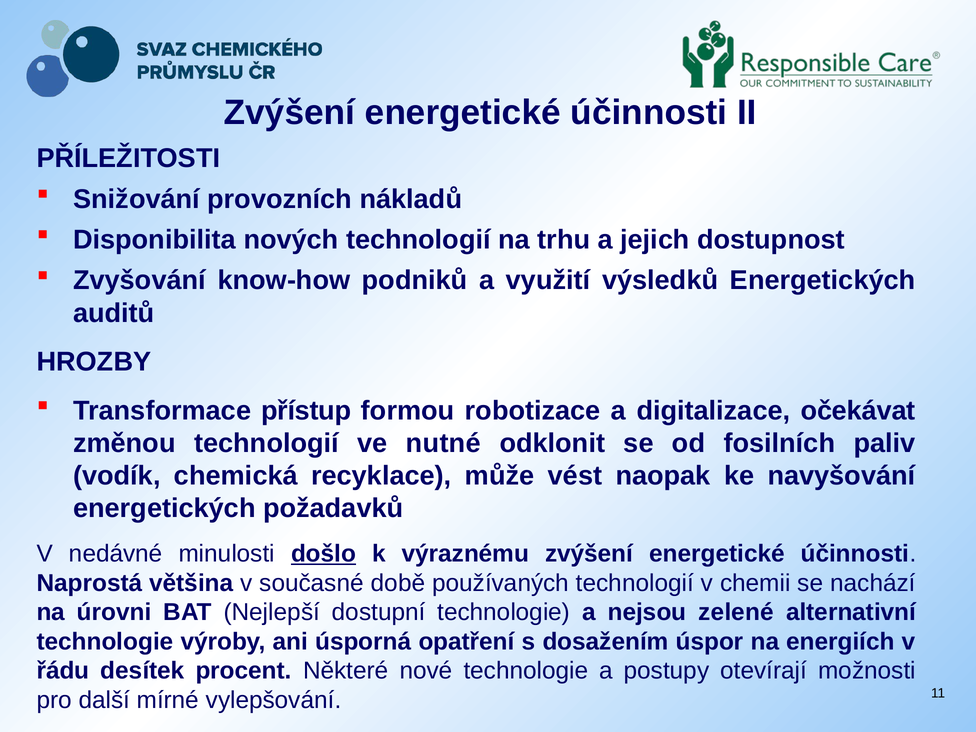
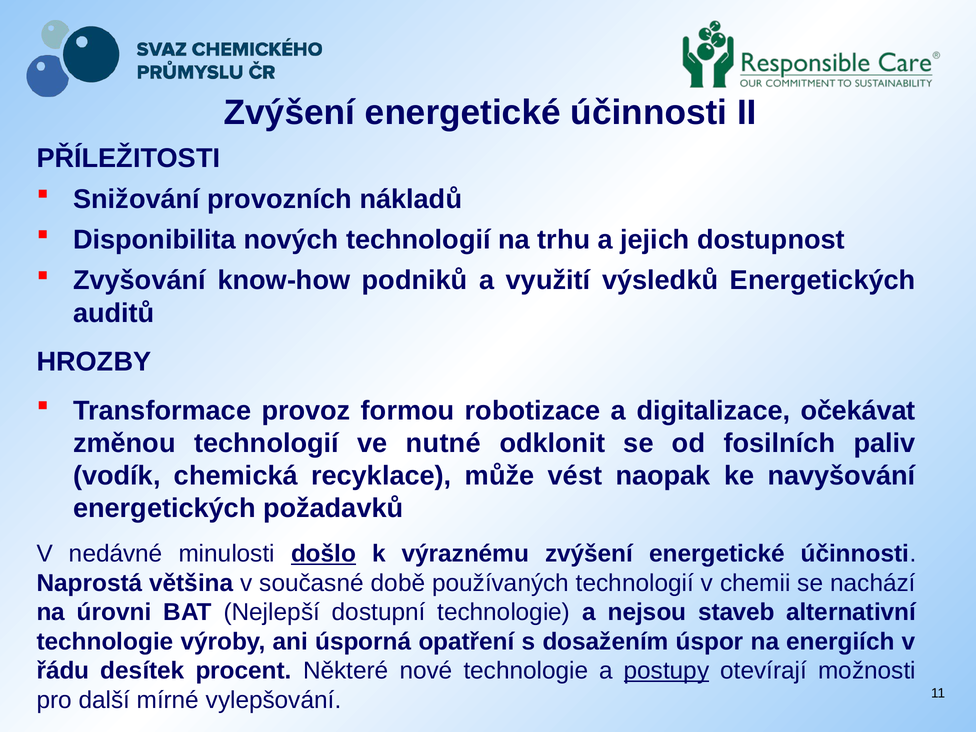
přístup: přístup -> provoz
zelené: zelené -> staveb
postupy underline: none -> present
